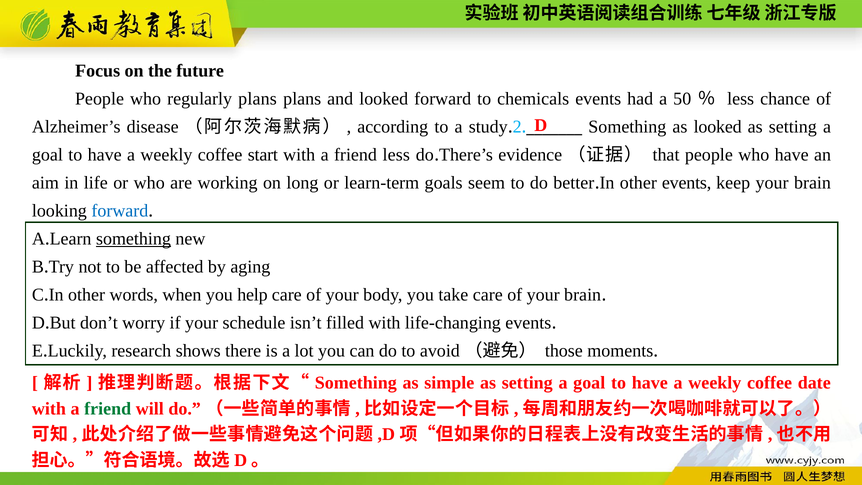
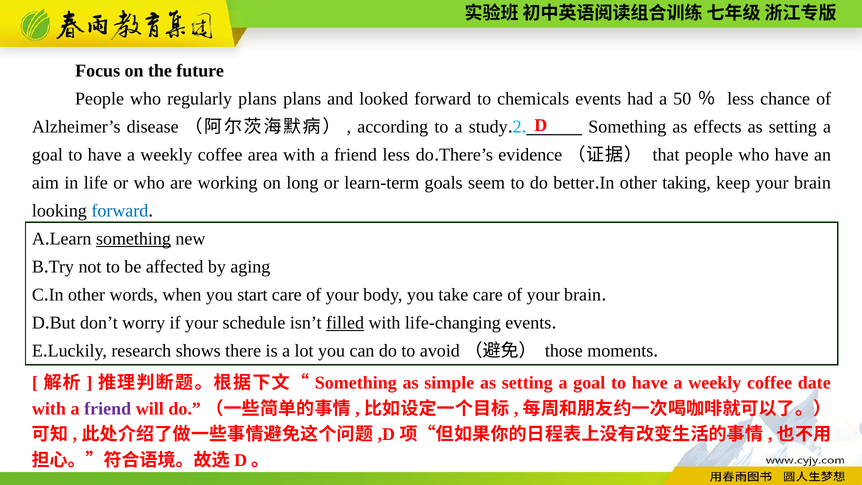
as looked: looked -> effects
start: start -> area
other events: events -> taking
help: help -> start
filled underline: none -> present
friend at (108, 409) colour: green -> purple
